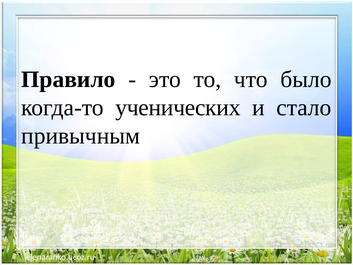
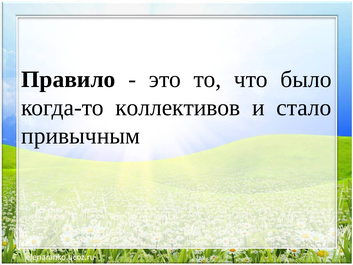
ученических: ученических -> коллективов
